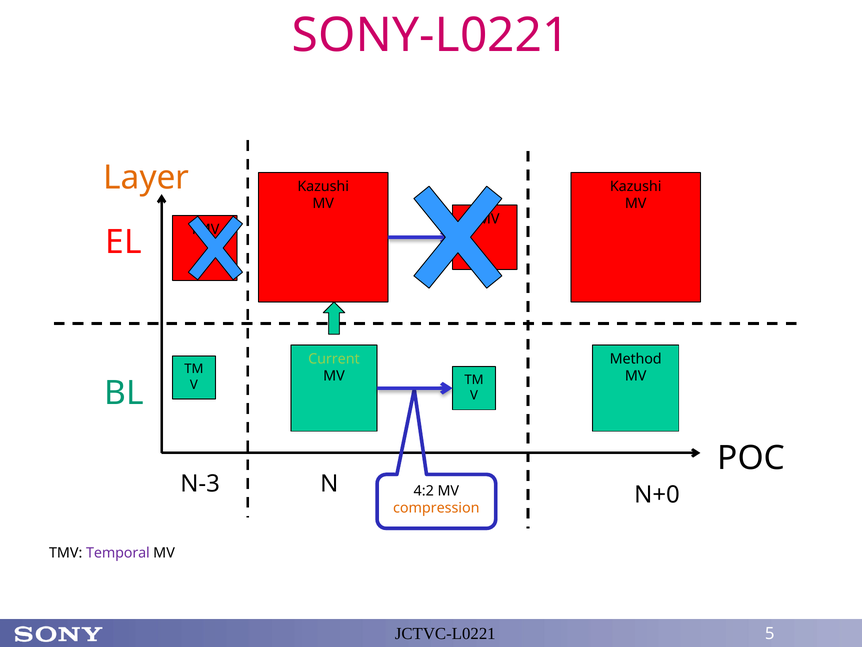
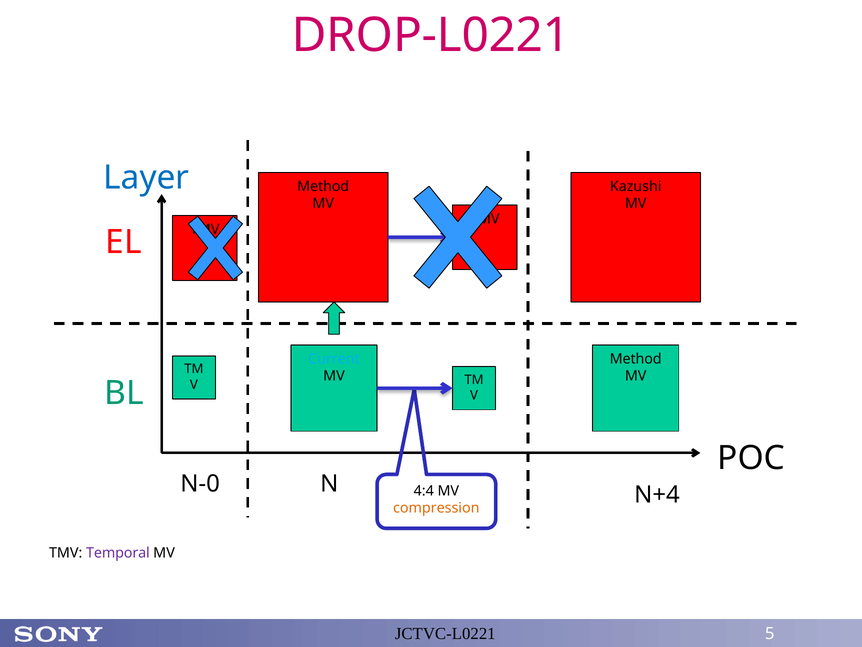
SONY-L0221: SONY-L0221 -> DROP-L0221
Layer colour: orange -> blue
Kazushi at (323, 186): Kazushi -> Method
Current colour: light green -> light blue
N-3: N-3 -> N-0
N+0: N+0 -> N+4
4:2: 4:2 -> 4:4
